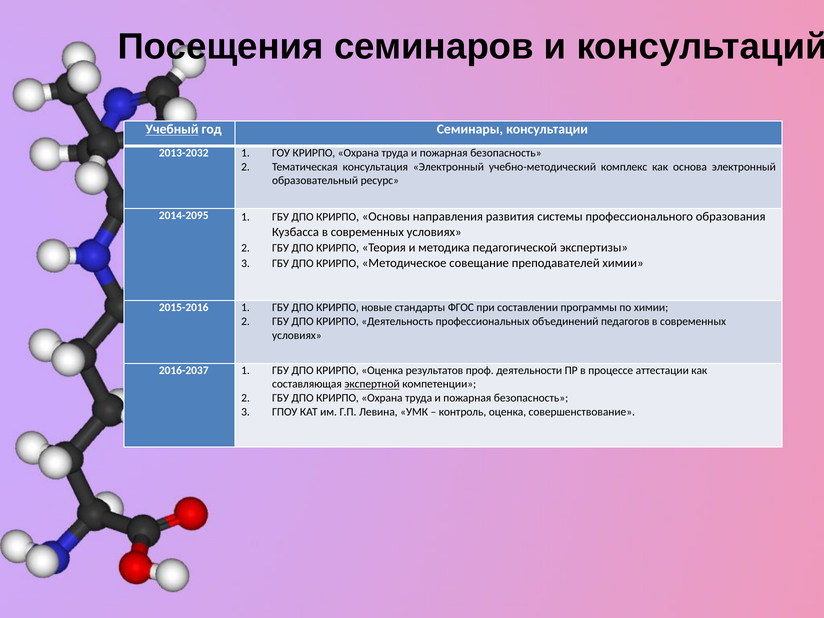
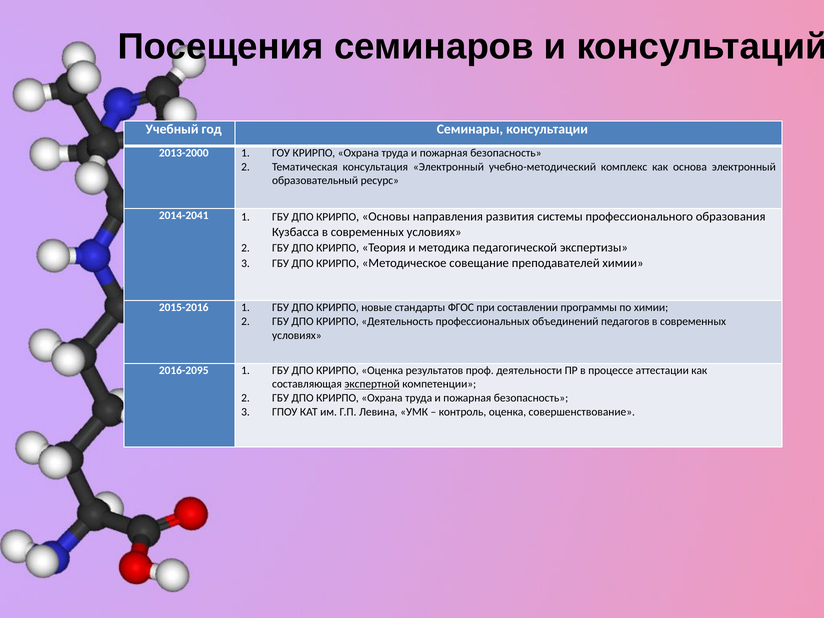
Учебный underline: present -> none
2013-2032: 2013-2032 -> 2013-2000
2014-2095: 2014-2095 -> 2014-2041
2016-2037: 2016-2037 -> 2016-2095
